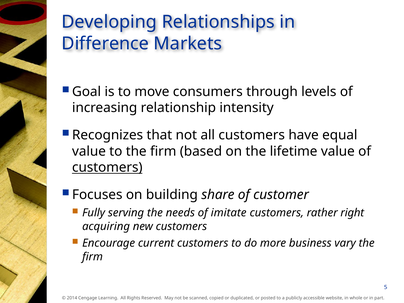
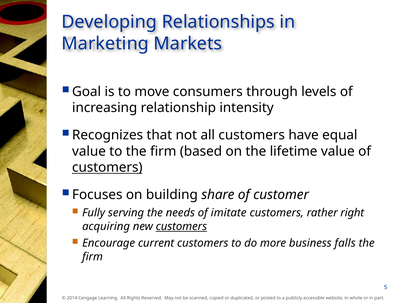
Difference: Difference -> Marketing
customers at (181, 226) underline: none -> present
vary: vary -> falls
